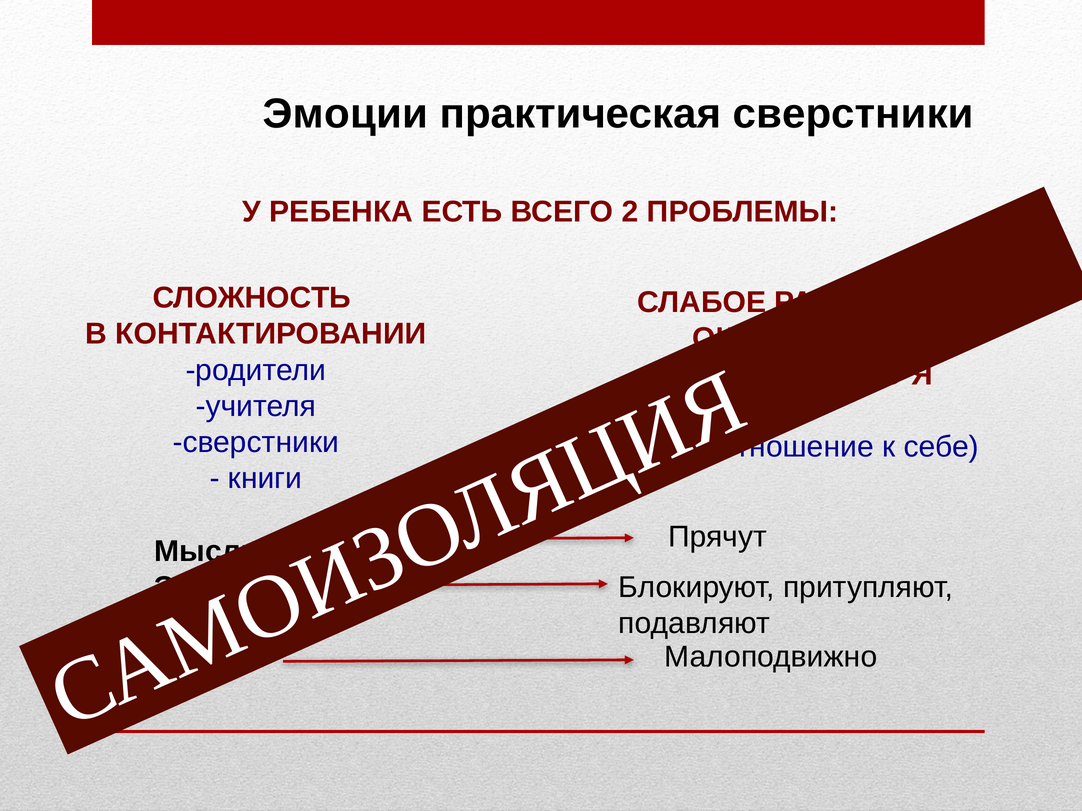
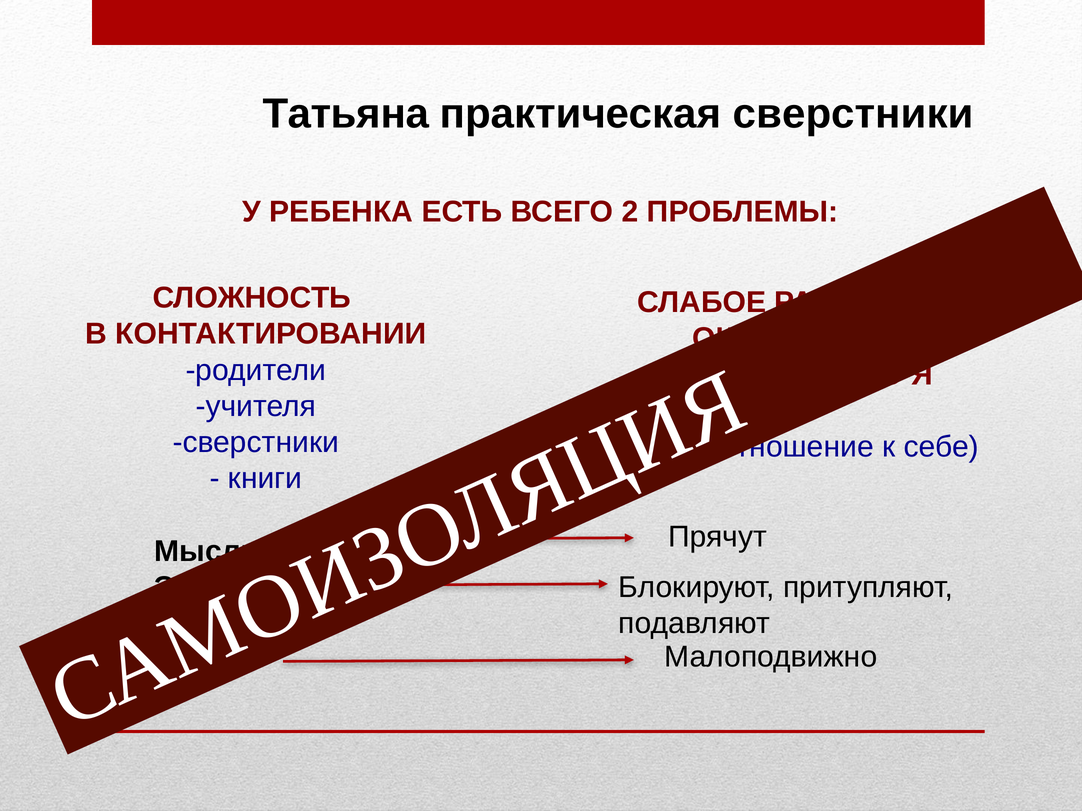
Эмоции at (345, 114): Эмоции -> Татьяна
